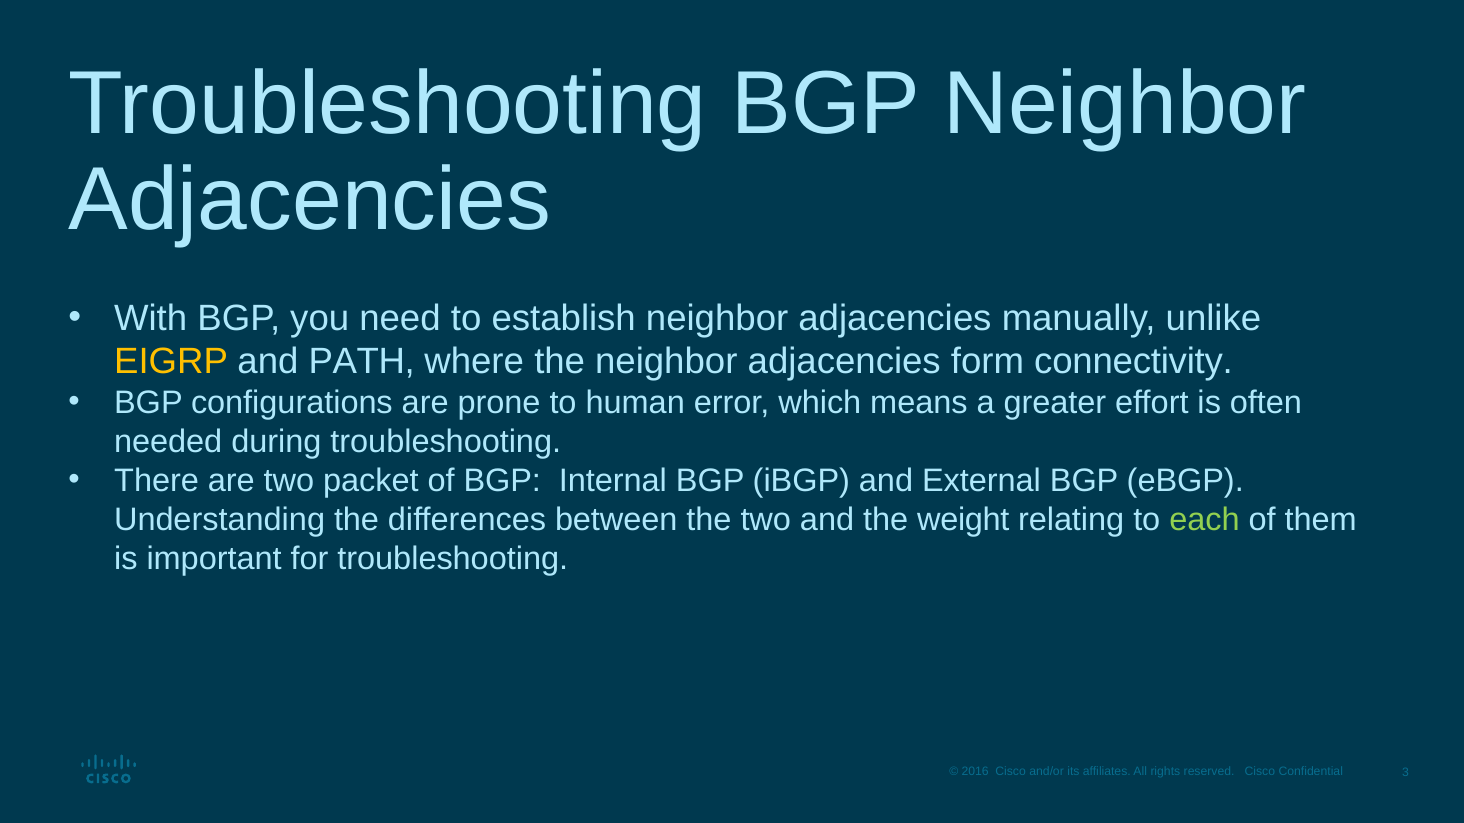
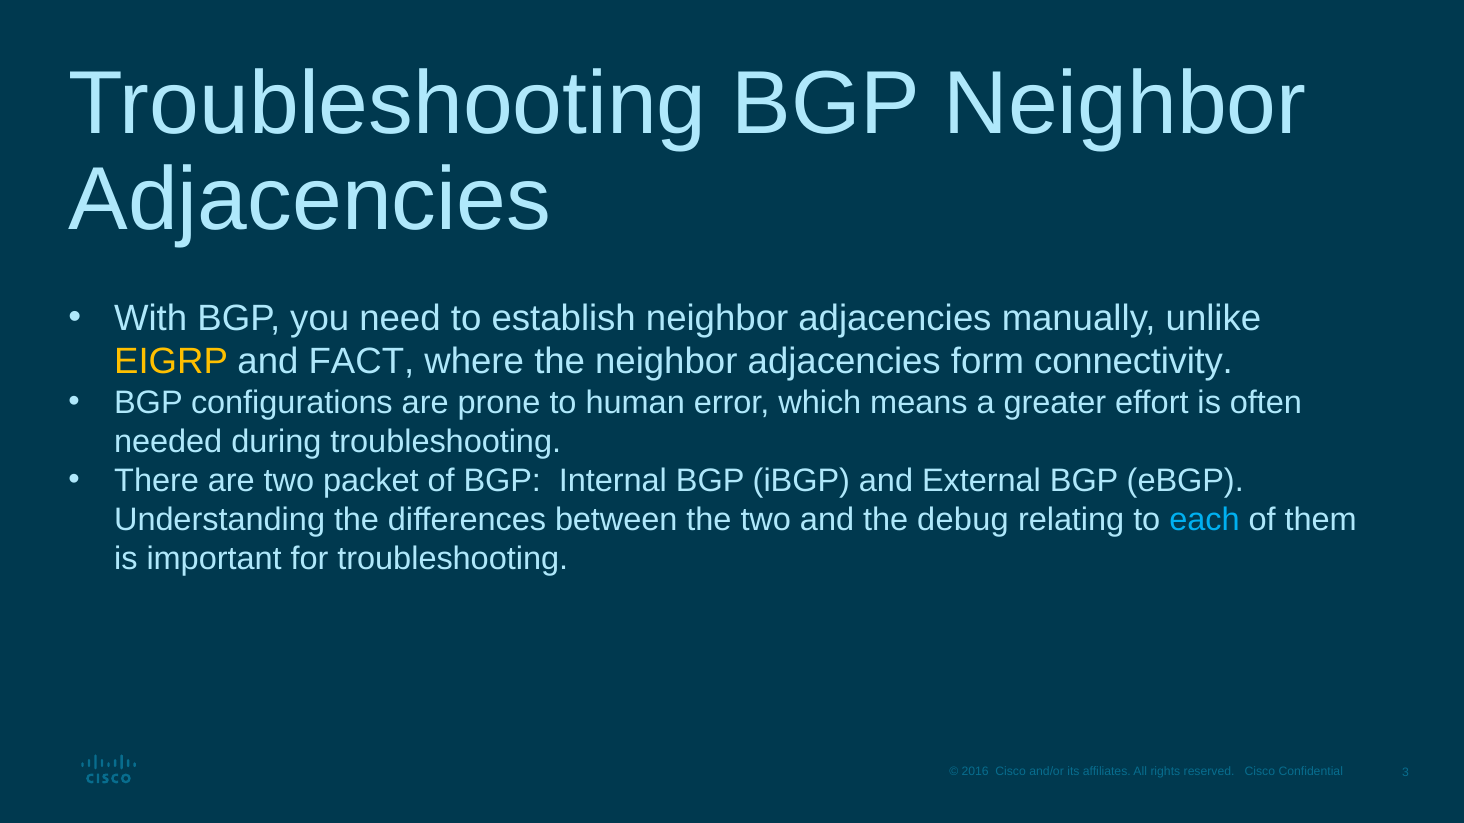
PATH: PATH -> FACT
weight: weight -> debug
each colour: light green -> light blue
